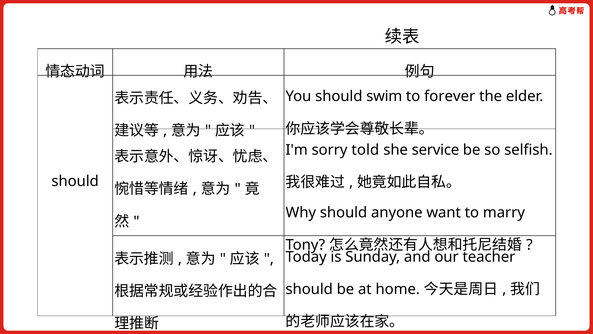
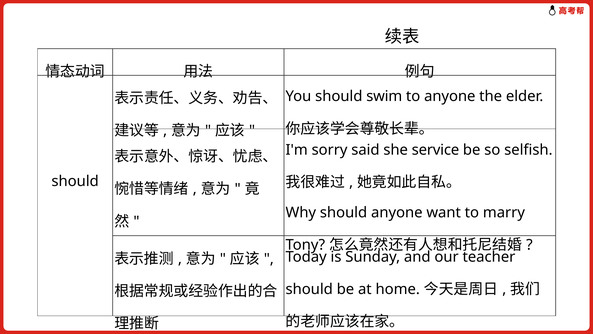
to forever: forever -> anyone
told: told -> said
